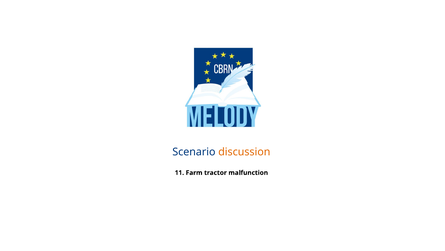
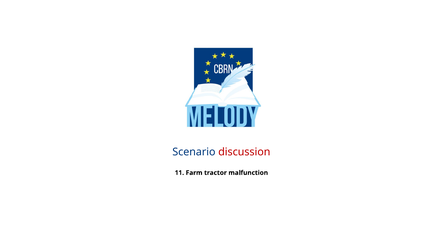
discussion colour: orange -> red
